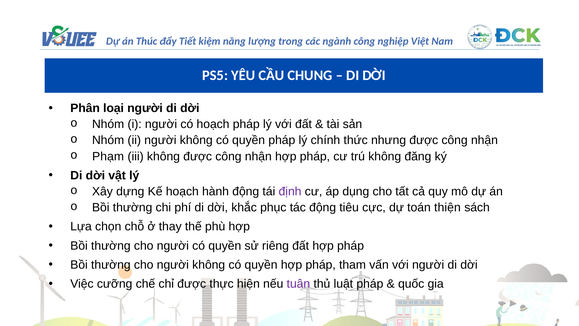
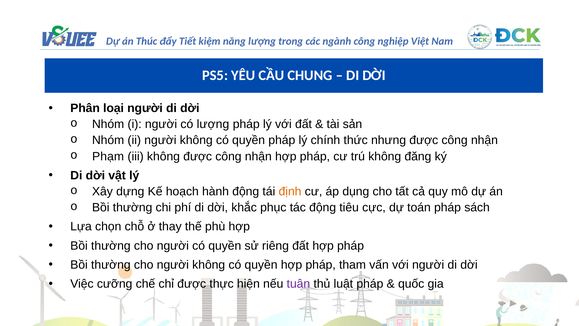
có hoạch: hoạch -> lượng
định colour: purple -> orange
toán thiện: thiện -> pháp
